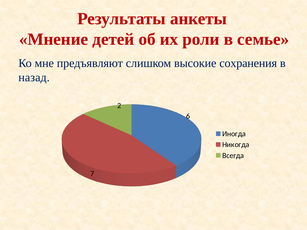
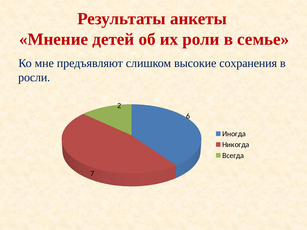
назад: назад -> росли
